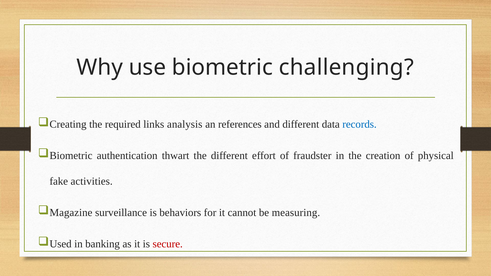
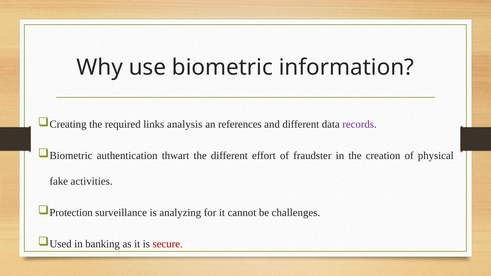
challenging: challenging -> information
records colour: blue -> purple
Magazine: Magazine -> Protection
behaviors: behaviors -> analyzing
measuring: measuring -> challenges
